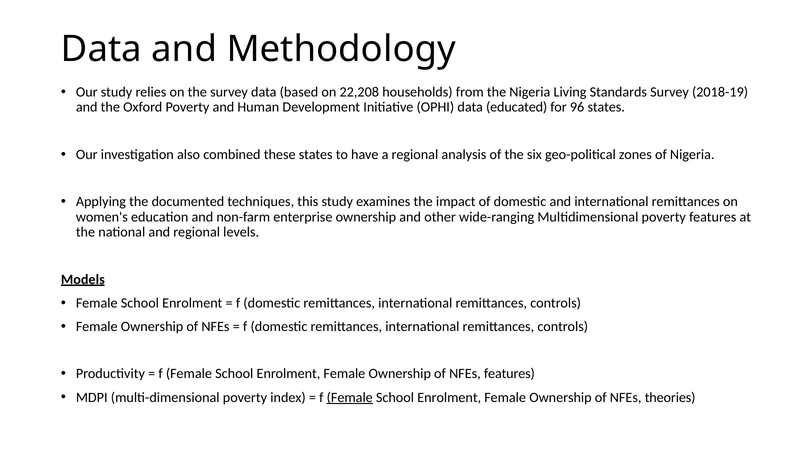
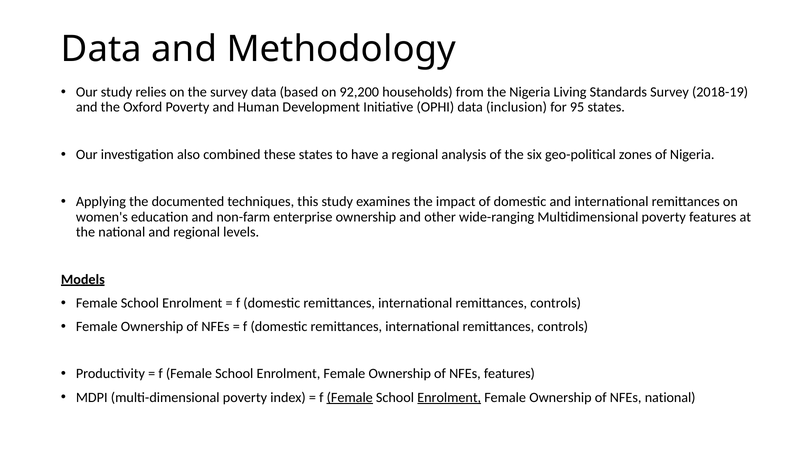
22,208: 22,208 -> 92,200
educated: educated -> inclusion
96: 96 -> 95
Enrolment at (449, 398) underline: none -> present
NFEs theories: theories -> national
